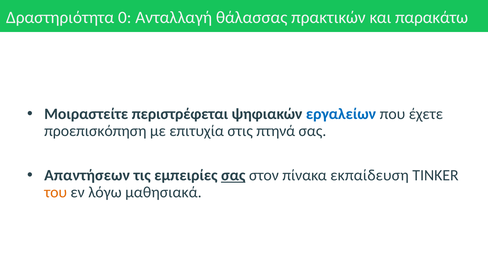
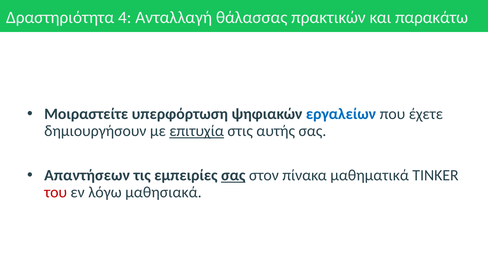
0: 0 -> 4
περιστρέφεται: περιστρέφεται -> υπερφόρτωση
προεπισκόπηση: προεπισκόπηση -> δημιουργήσουν
επιτυχία underline: none -> present
πτηνά: πτηνά -> αυτής
εκπαίδευση: εκπαίδευση -> μαθηματικά
του colour: orange -> red
